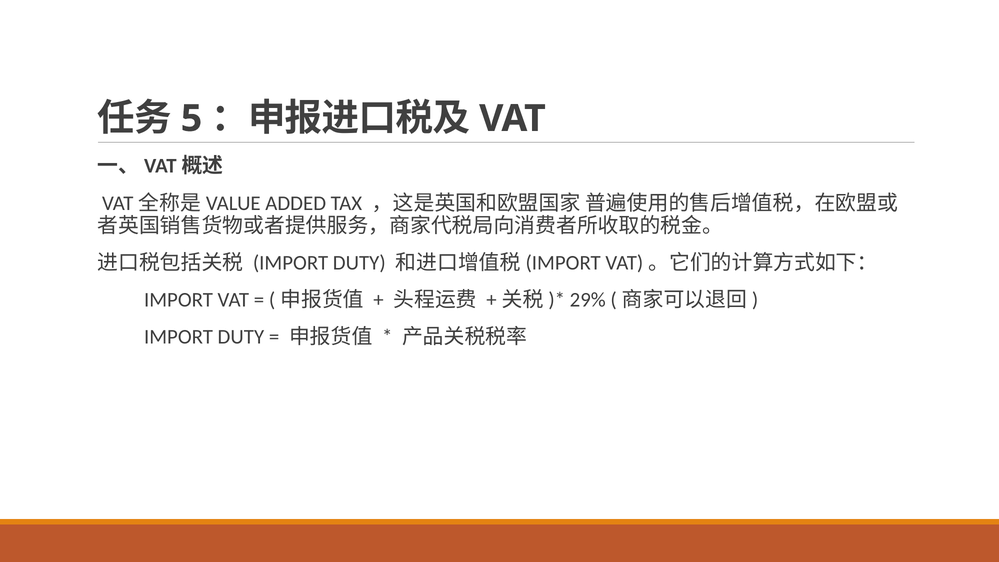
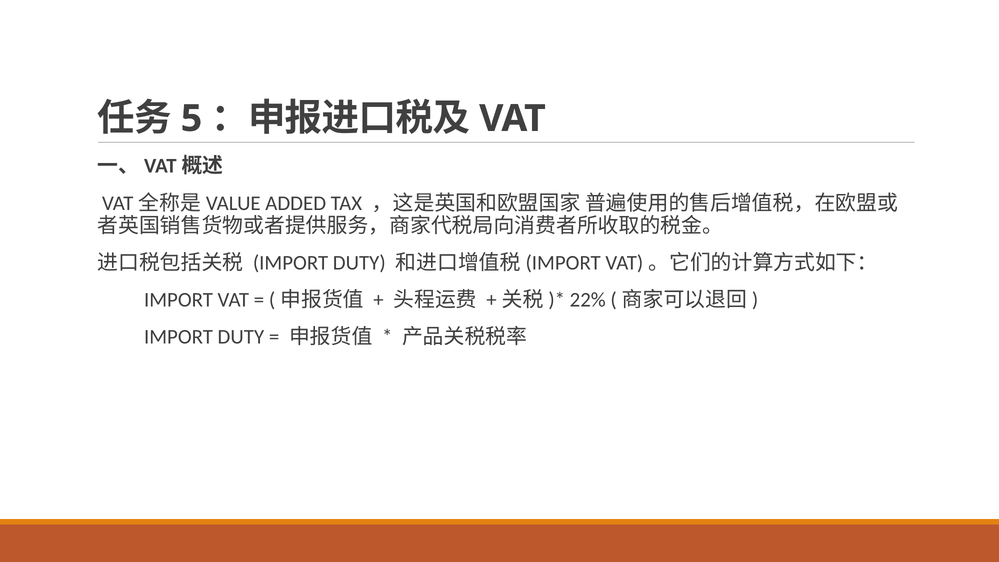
29%: 29% -> 22%
